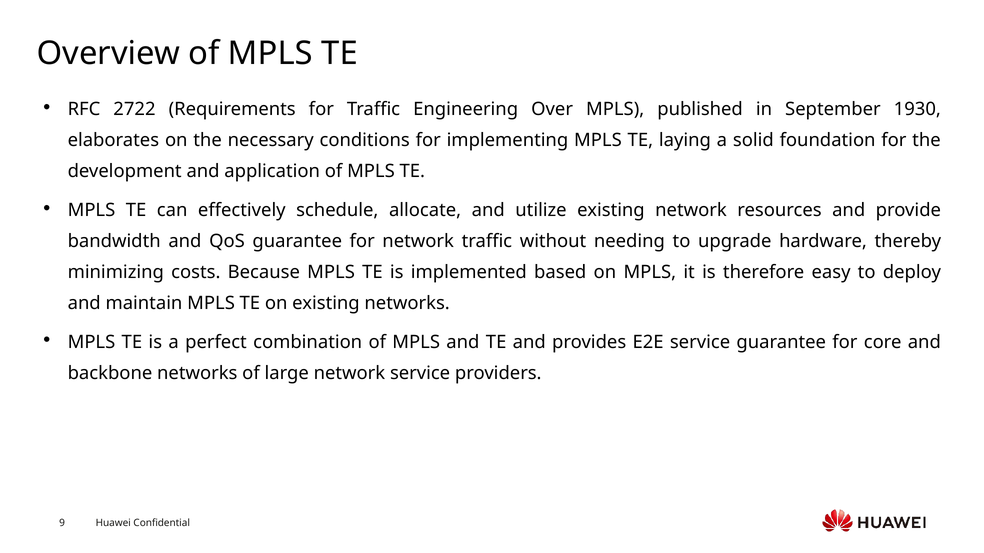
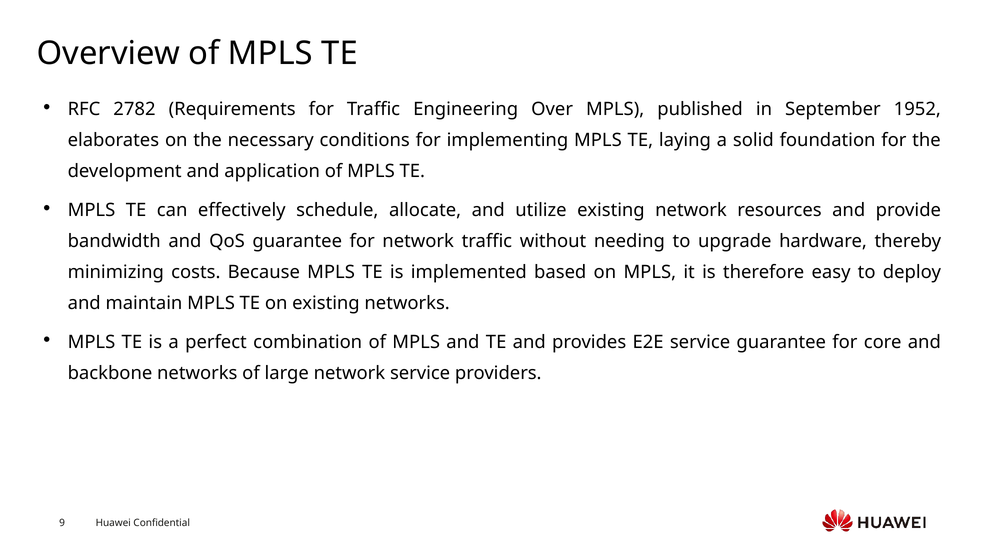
2722: 2722 -> 2782
1930: 1930 -> 1952
